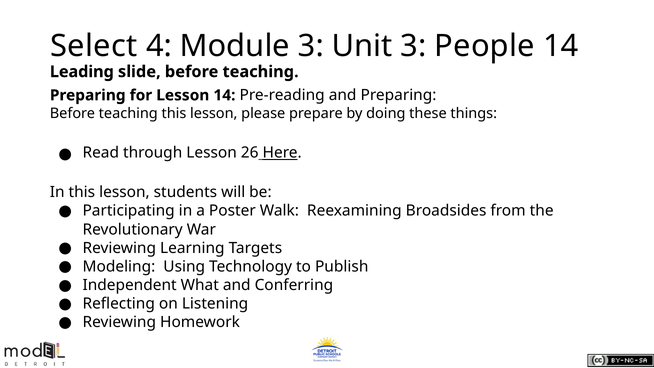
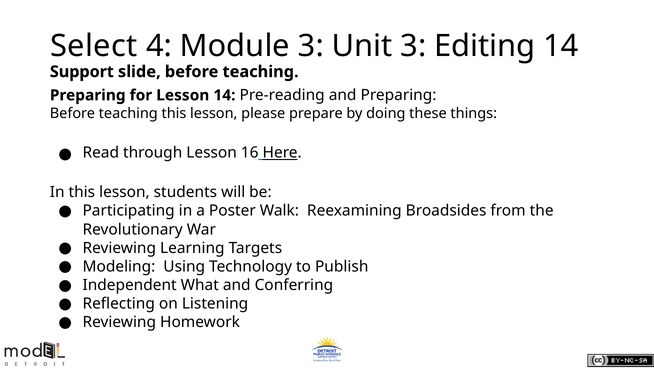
People: People -> Editing
Leading: Leading -> Support
26: 26 -> 16
